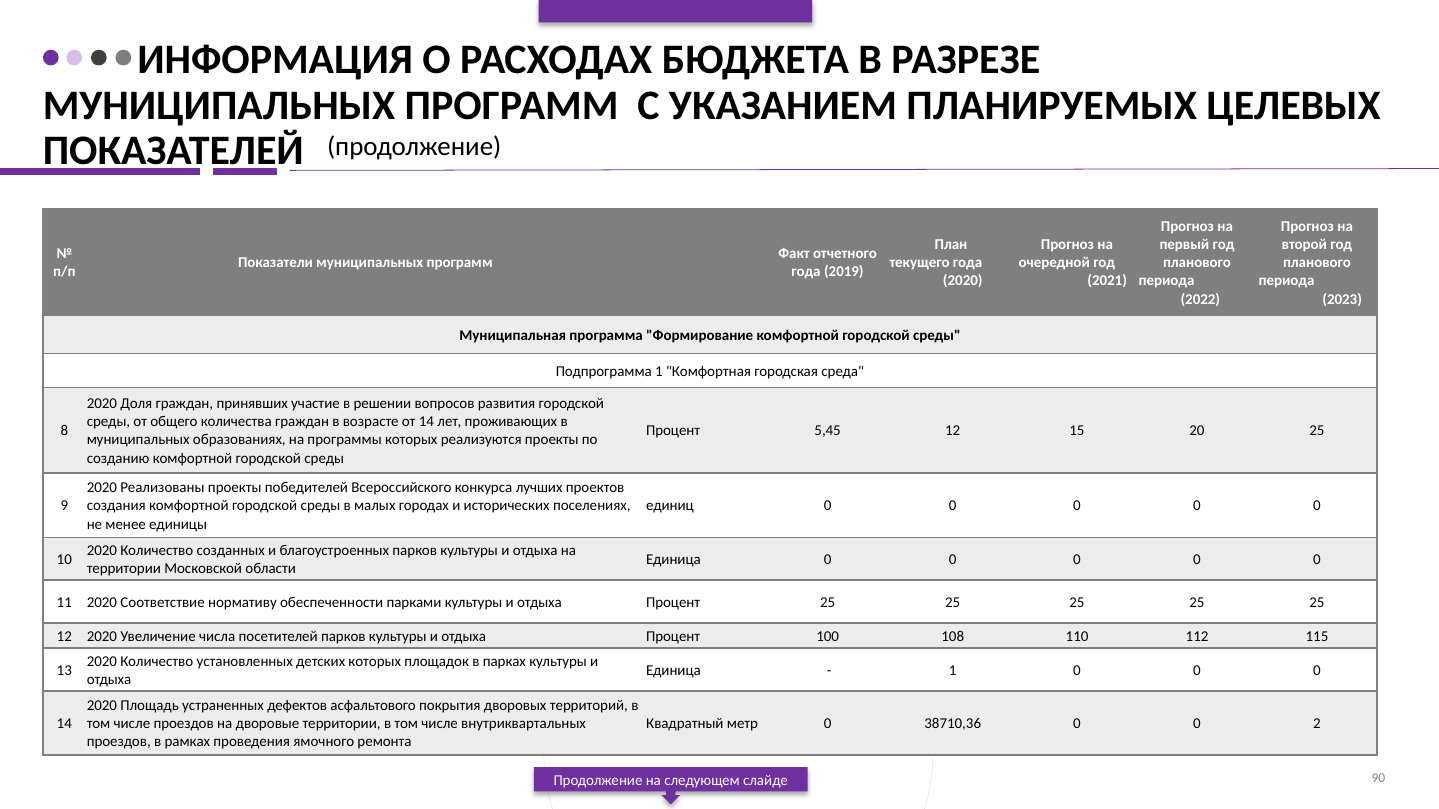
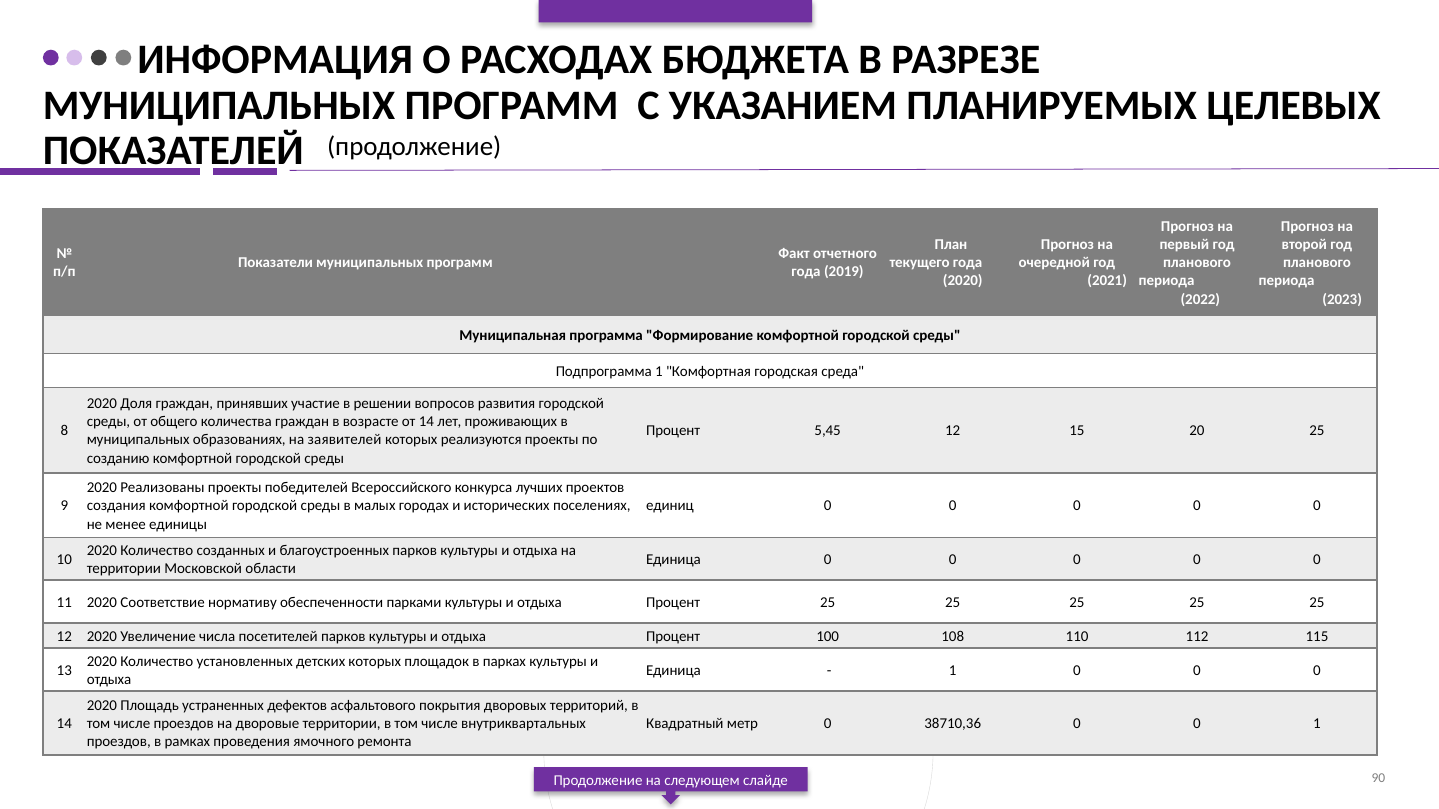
программы: программы -> заявителей
0 2: 2 -> 1
